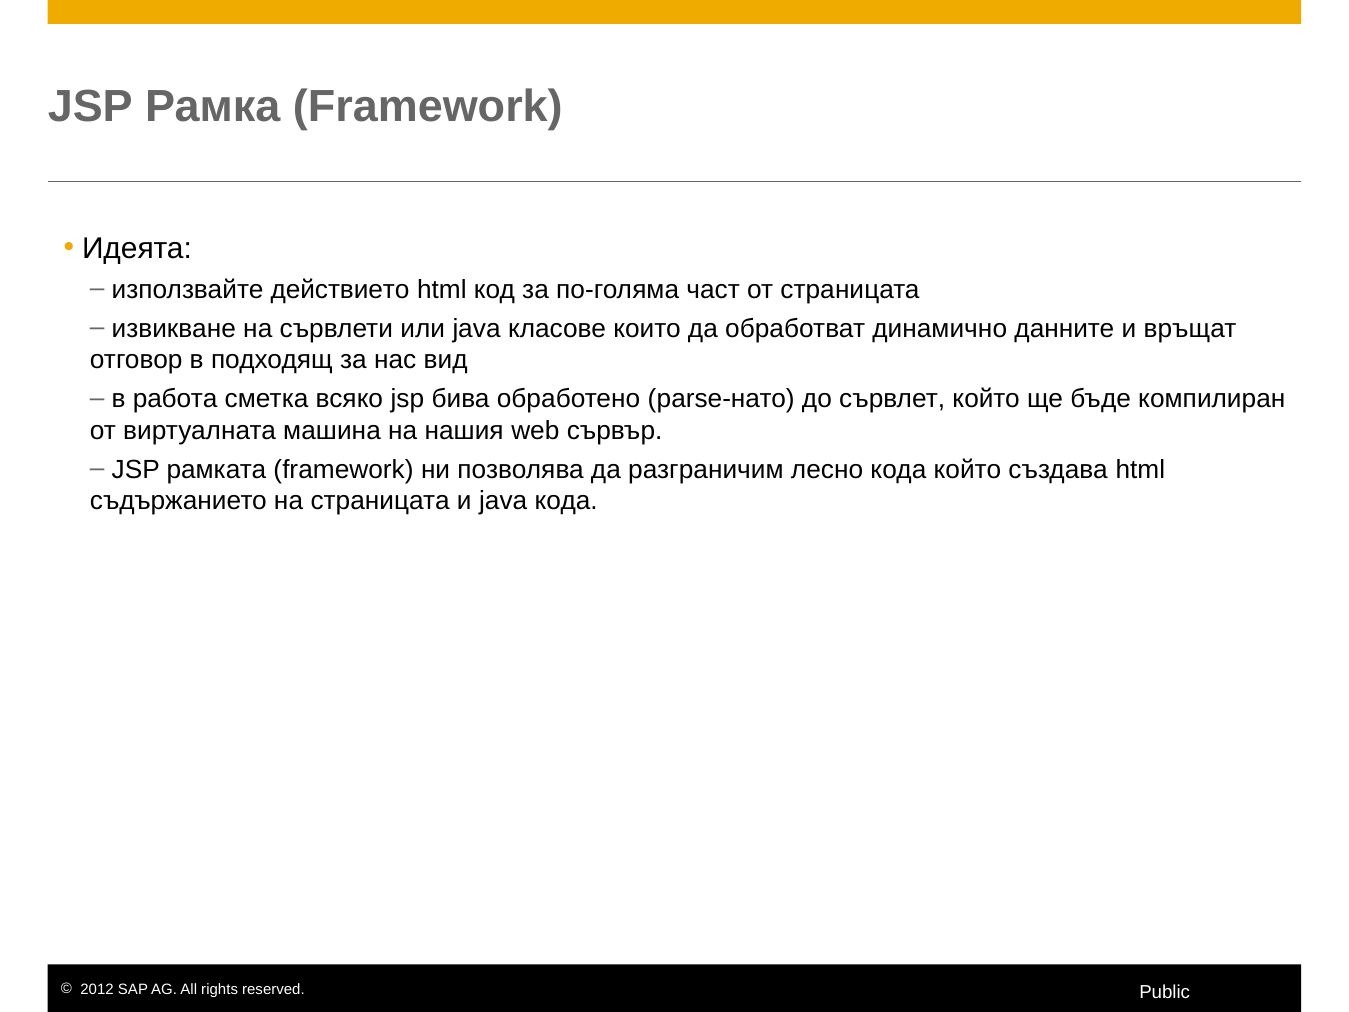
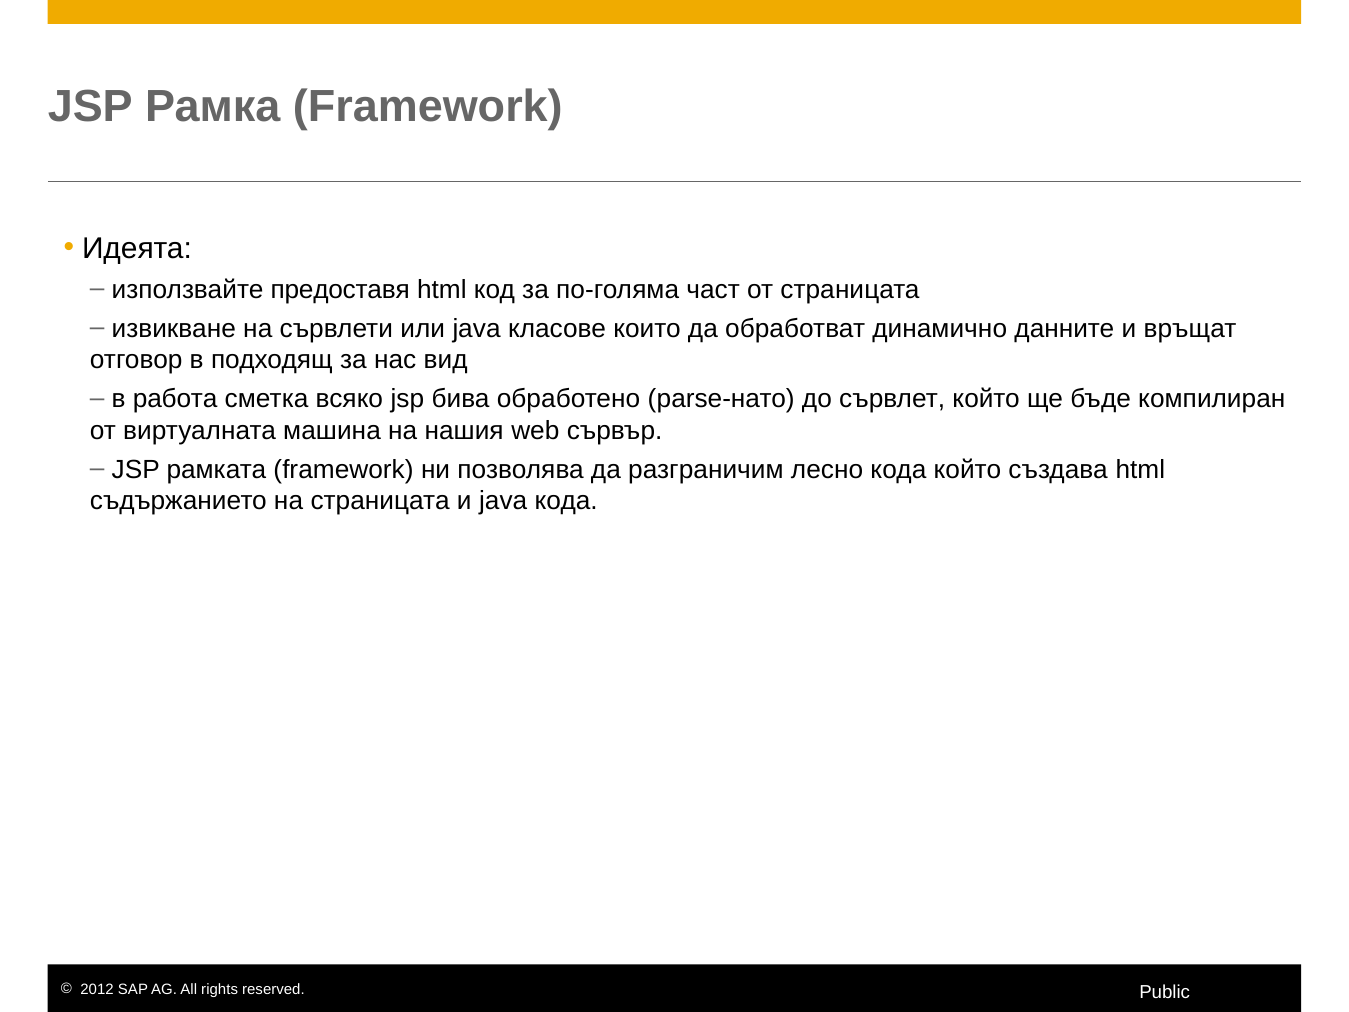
действието: действието -> предоставя
